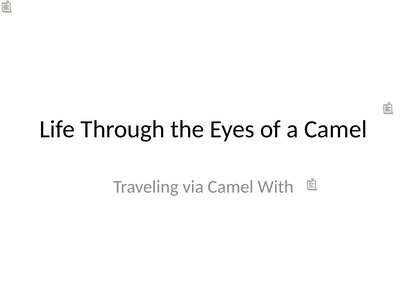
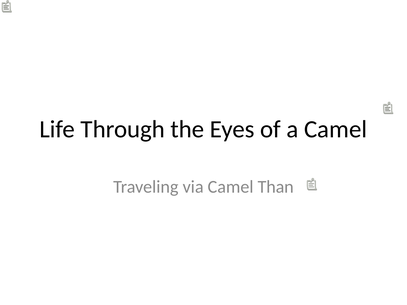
With: With -> Than
